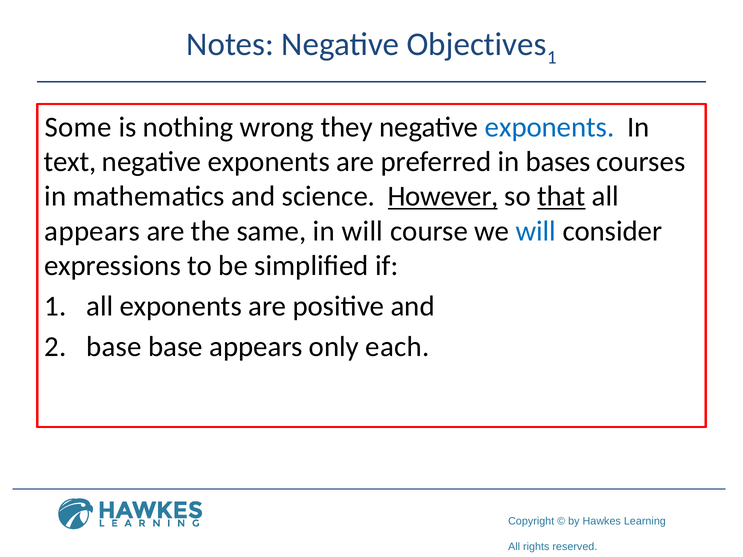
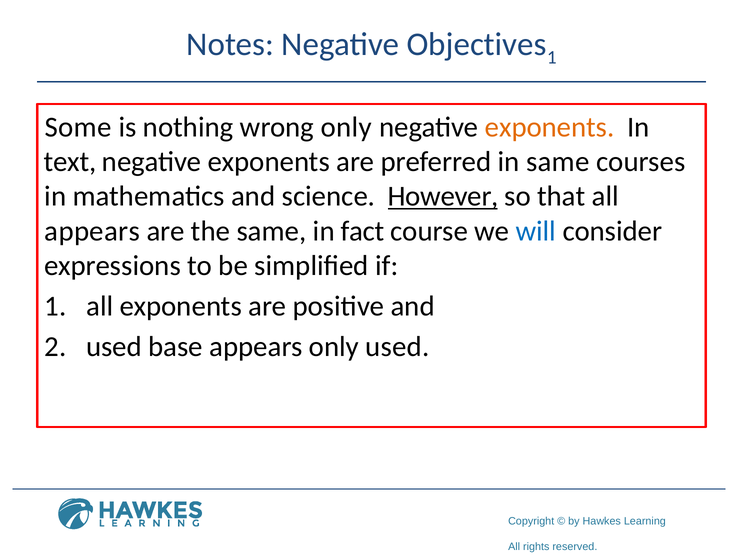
wrong they: they -> only
exponents at (550, 127) colour: blue -> orange
in bases: bases -> same
that underline: present -> none
in will: will -> fact
base at (114, 347): base -> used
only each: each -> used
